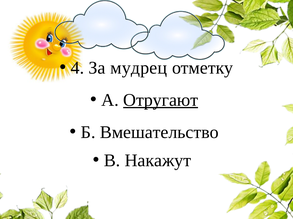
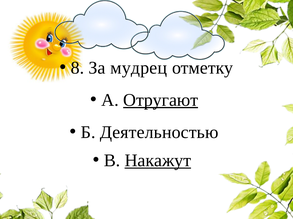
4: 4 -> 8
Вмешательство: Вмешательство -> Деятельностью
Накажут underline: none -> present
